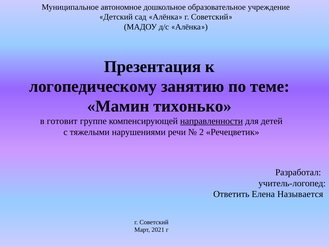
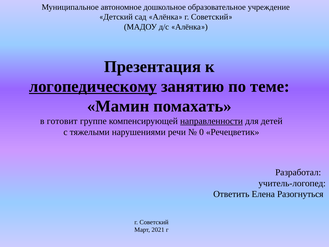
логопедическому underline: none -> present
тихонько: тихонько -> помахать
2: 2 -> 0
Называется: Называется -> Разогнуться
